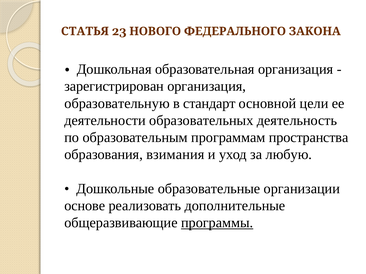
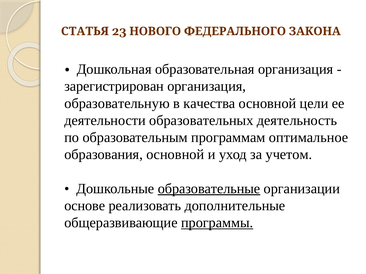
стандарт: стандарт -> качества
пространства: пространства -> оптимальное
образования взимания: взимания -> основной
любую: любую -> учетом
образовательные underline: none -> present
